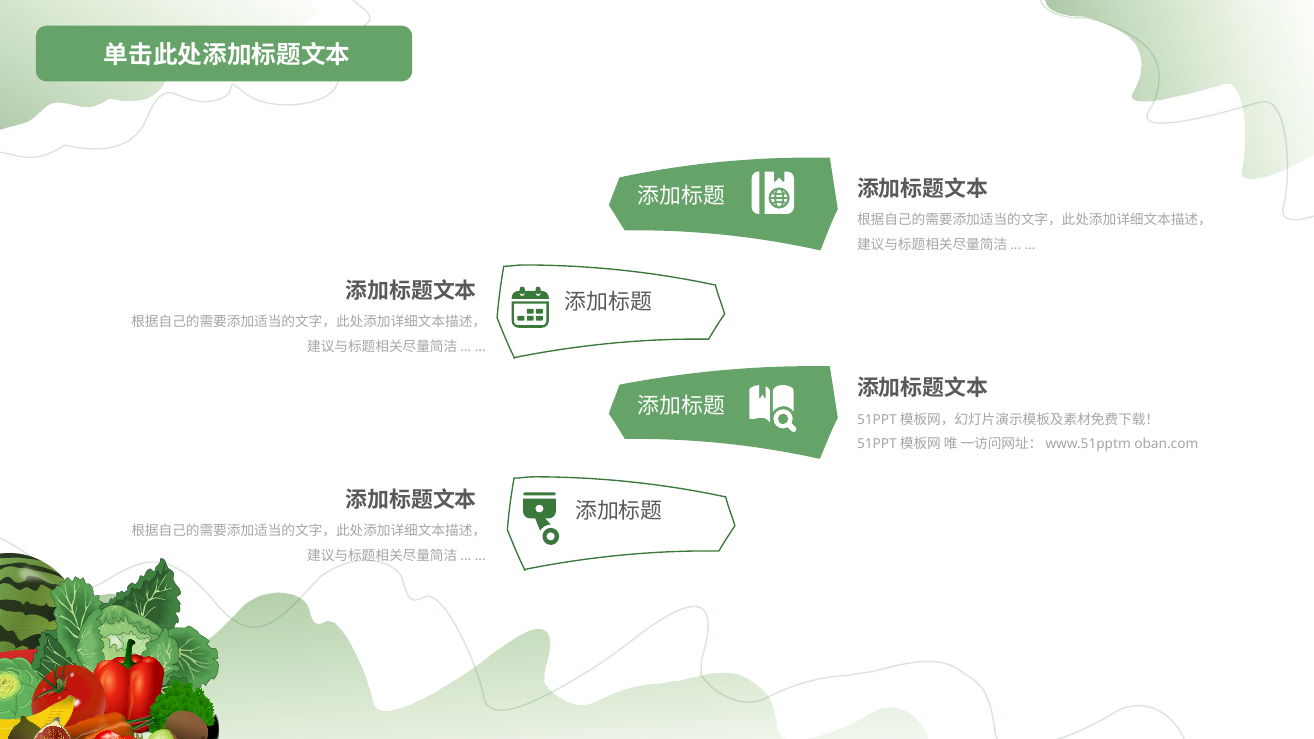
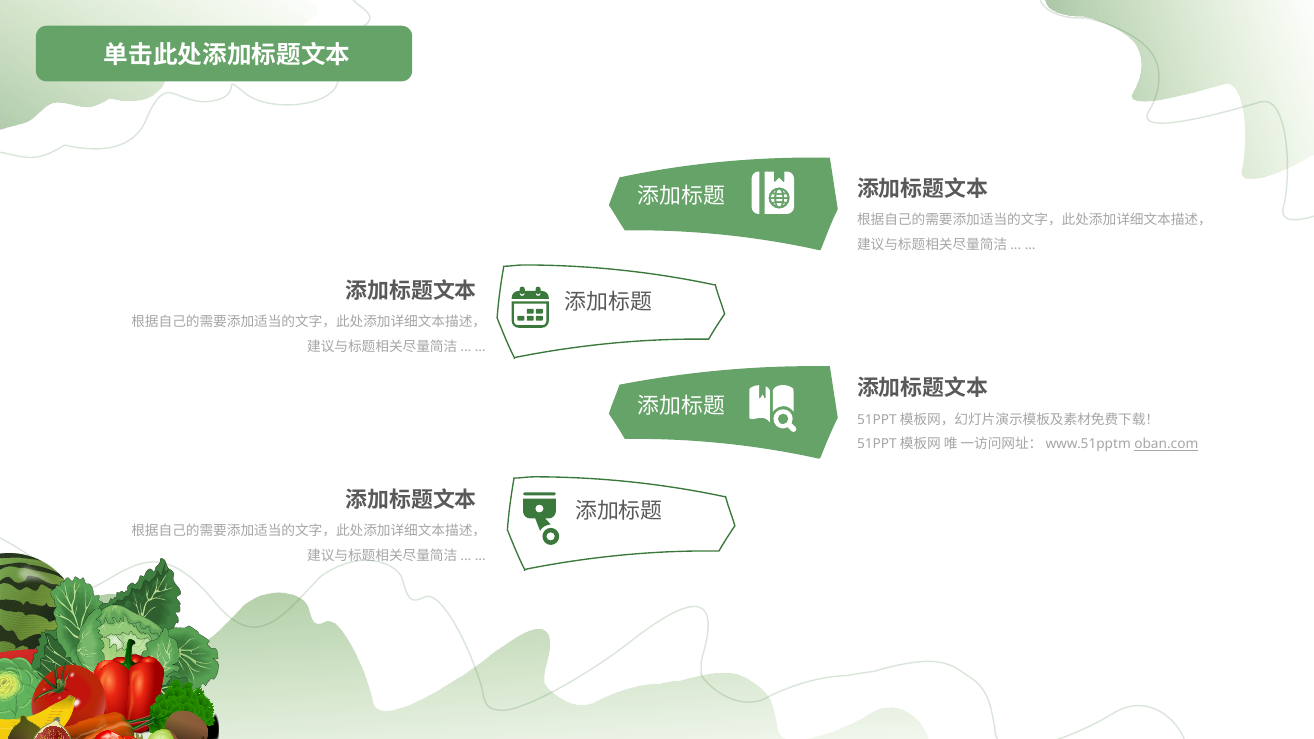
oban.com underline: none -> present
